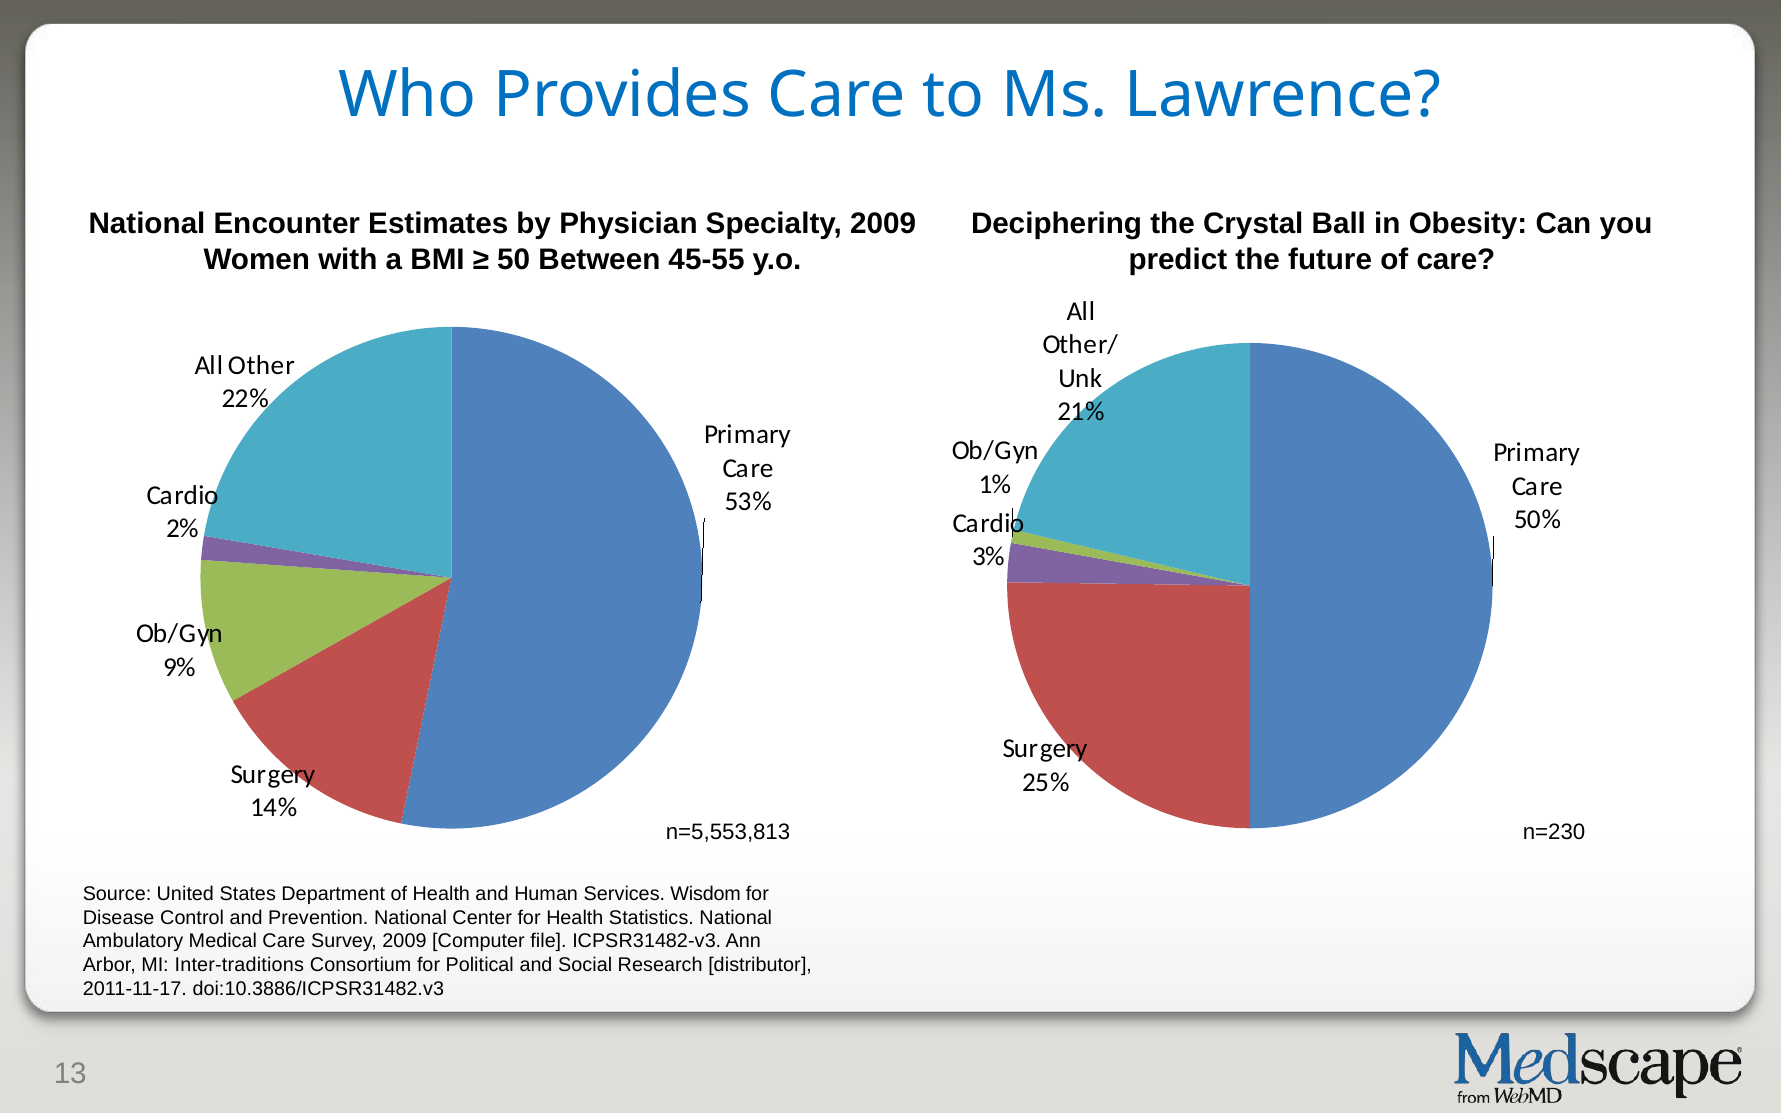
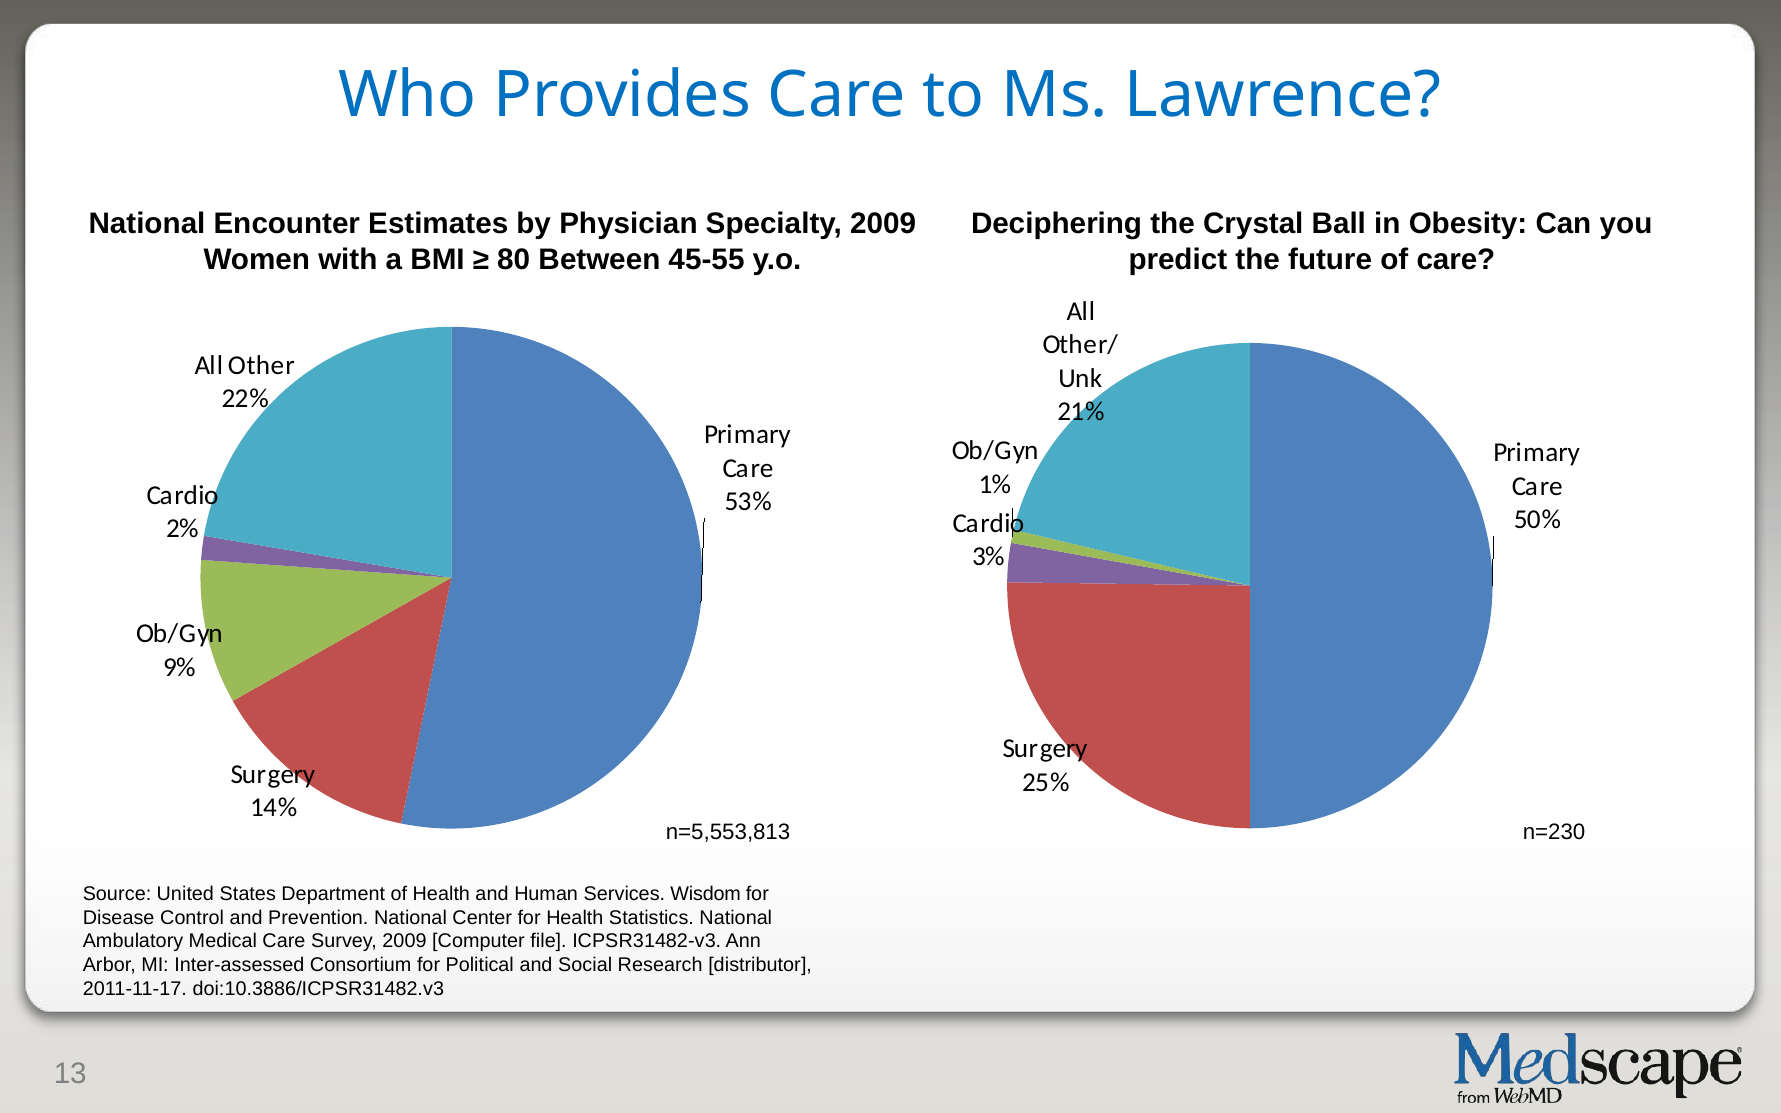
50: 50 -> 80
Inter-traditions: Inter-traditions -> Inter-assessed
